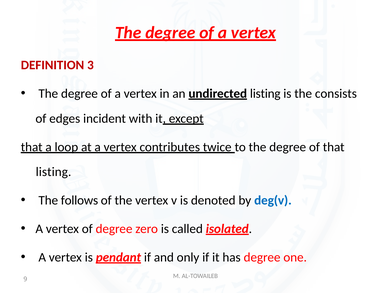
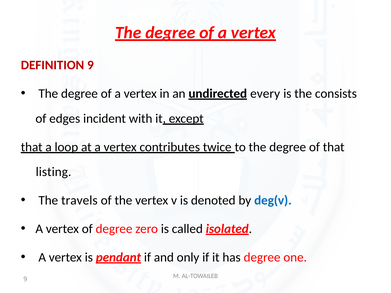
DEFINITION 3: 3 -> 9
undirected listing: listing -> every
follows: follows -> travels
